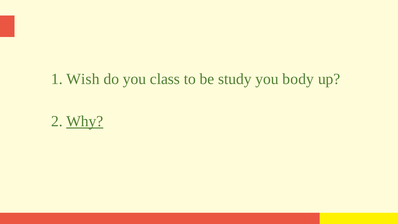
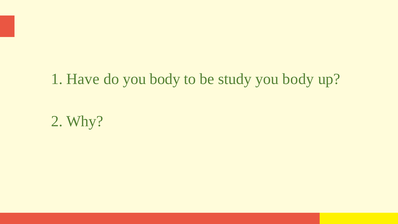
Wish: Wish -> Have
do you class: class -> body
Why underline: present -> none
